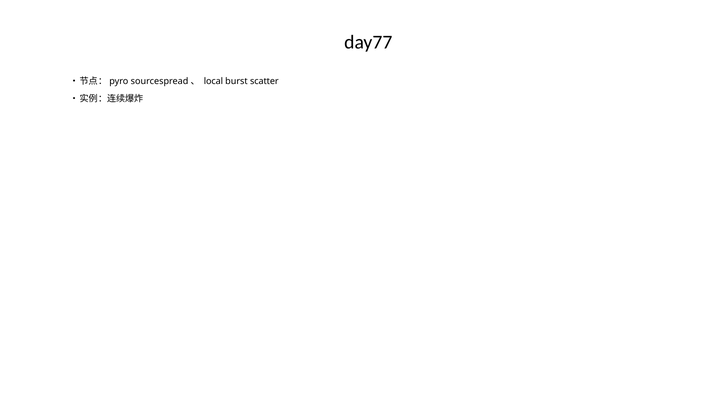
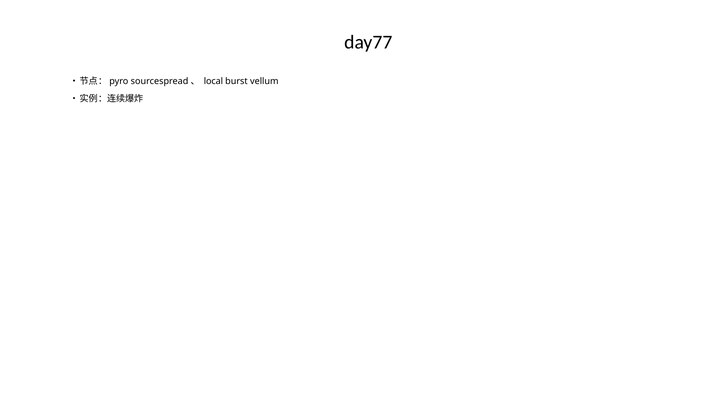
scatter: scatter -> vellum
